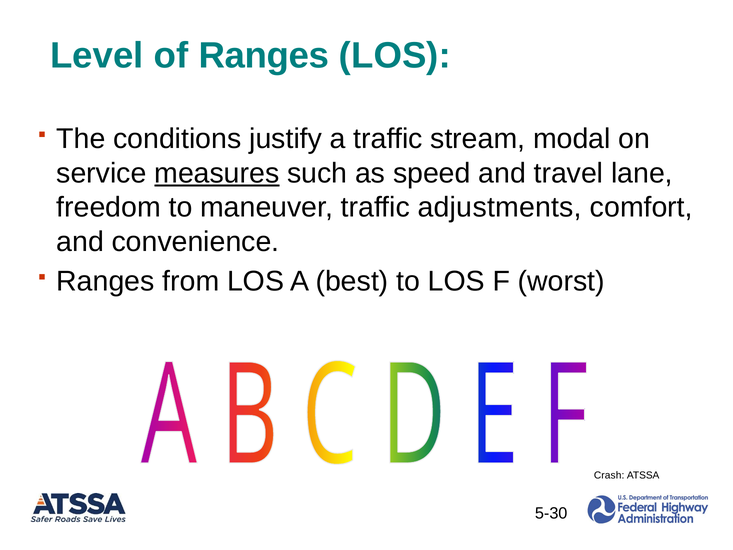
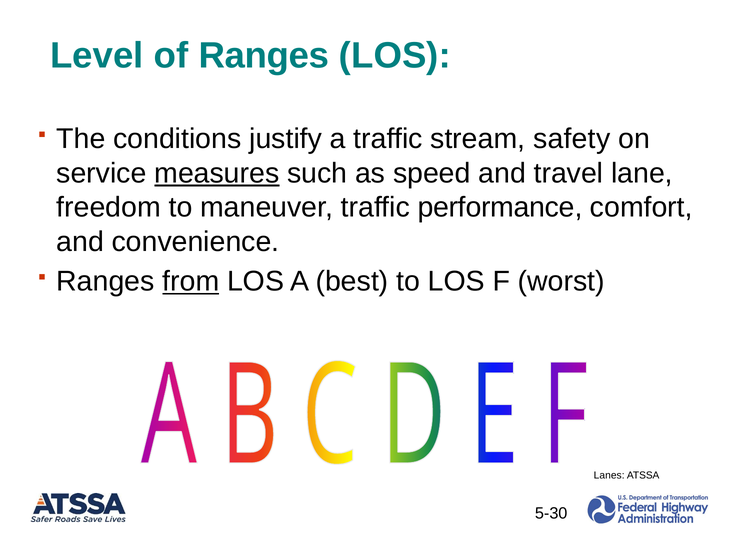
modal: modal -> safety
adjustments: adjustments -> performance
from underline: none -> present
Crash: Crash -> Lanes
